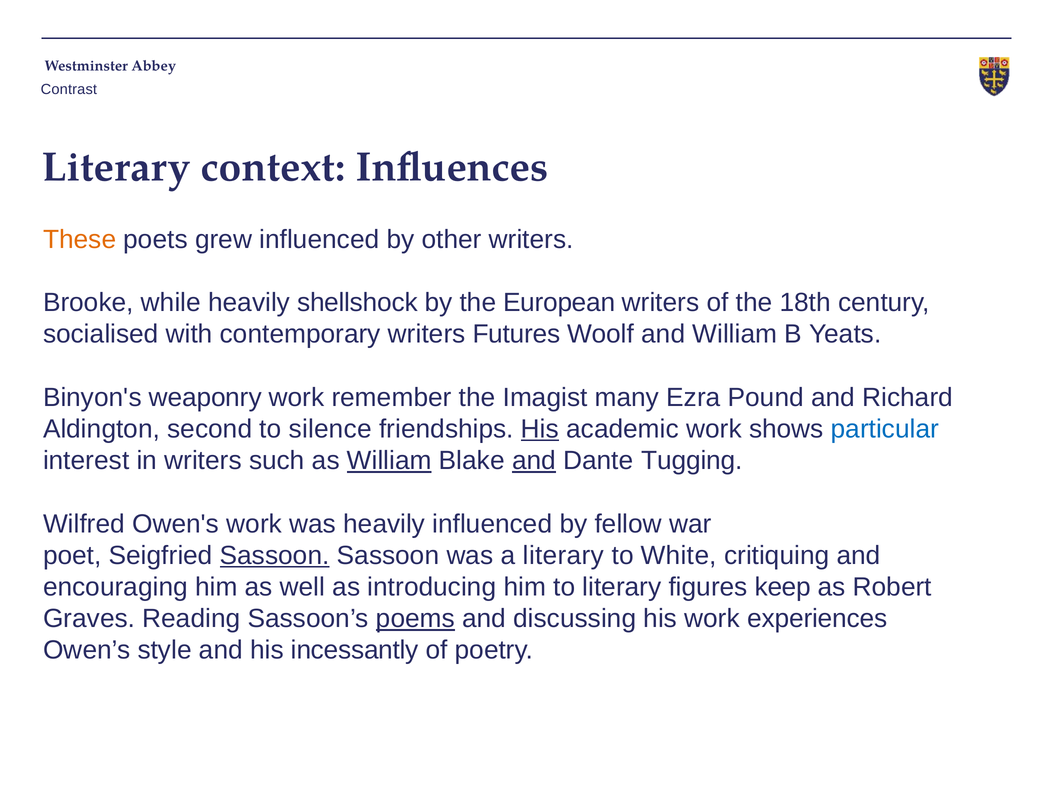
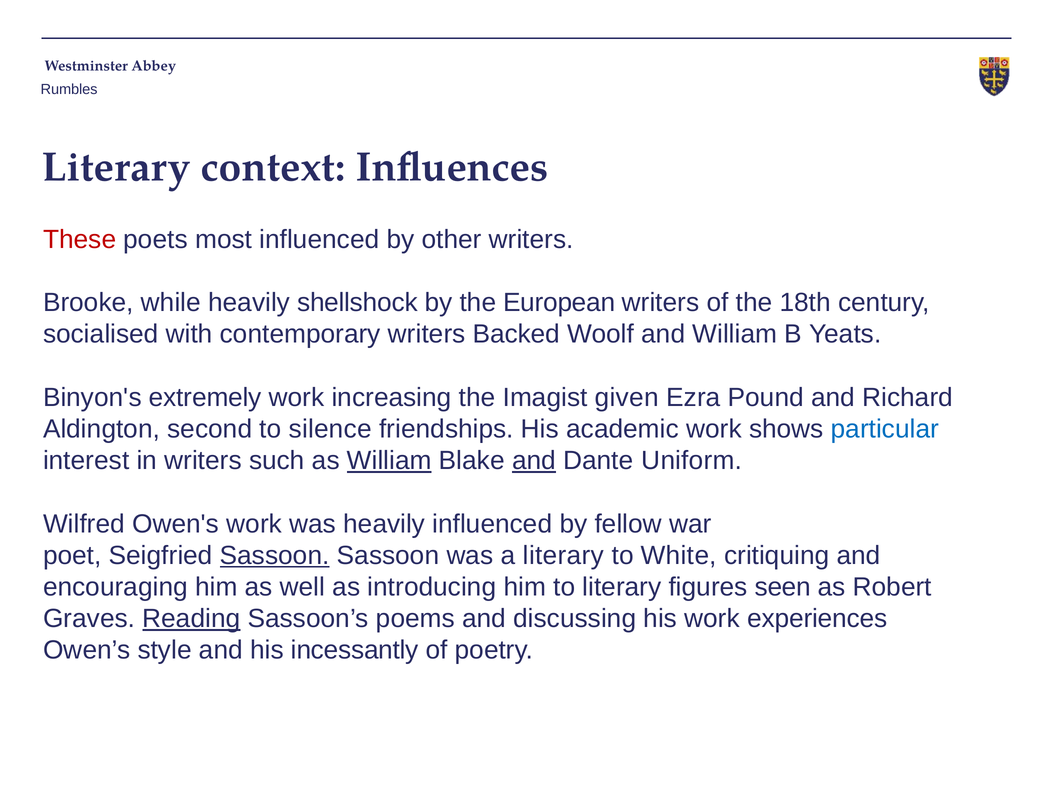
Contrast: Contrast -> Rumbles
These colour: orange -> red
grew: grew -> most
Futures: Futures -> Backed
weaponry: weaponry -> extremely
remember: remember -> increasing
many: many -> given
His at (540, 429) underline: present -> none
Tugging: Tugging -> Uniform
keep: keep -> seen
Reading underline: none -> present
poems underline: present -> none
